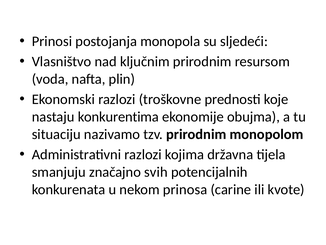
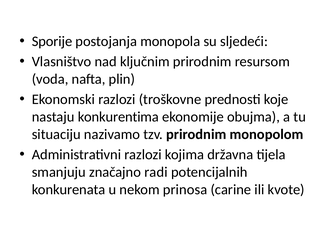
Prinosi: Prinosi -> Sporije
svih: svih -> radi
